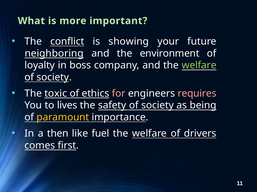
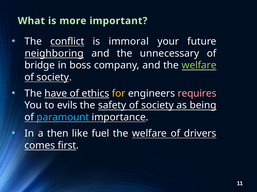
showing: showing -> immoral
environment: environment -> unnecessary
loyalty: loyalty -> bridge
toxic: toxic -> have
for colour: pink -> yellow
lives: lives -> evils
paramount colour: yellow -> light blue
